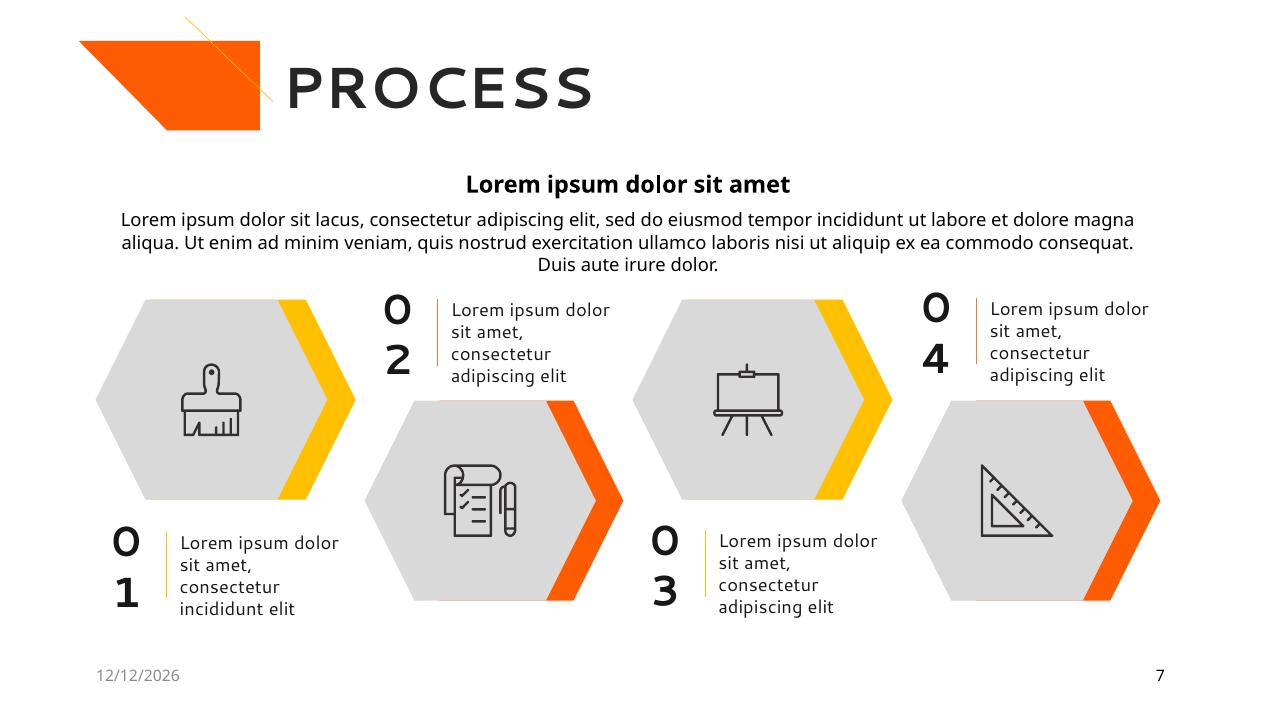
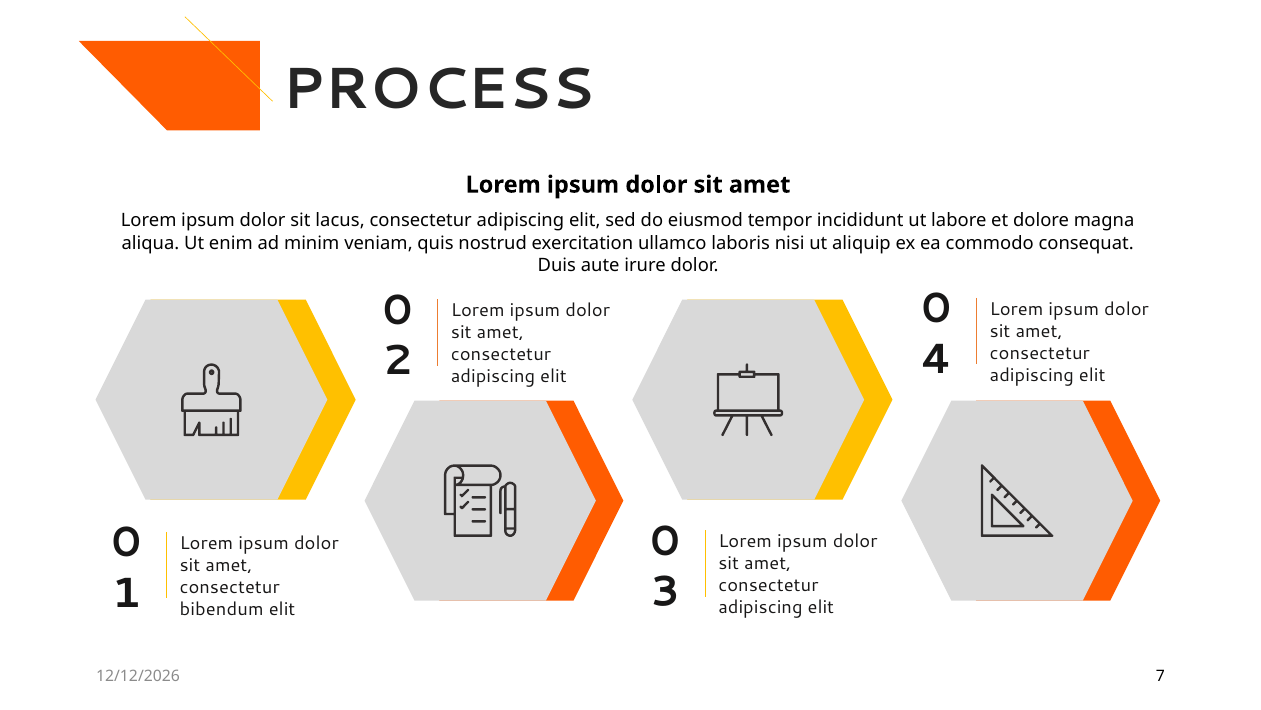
incididunt at (222, 609): incididunt -> bibendum
